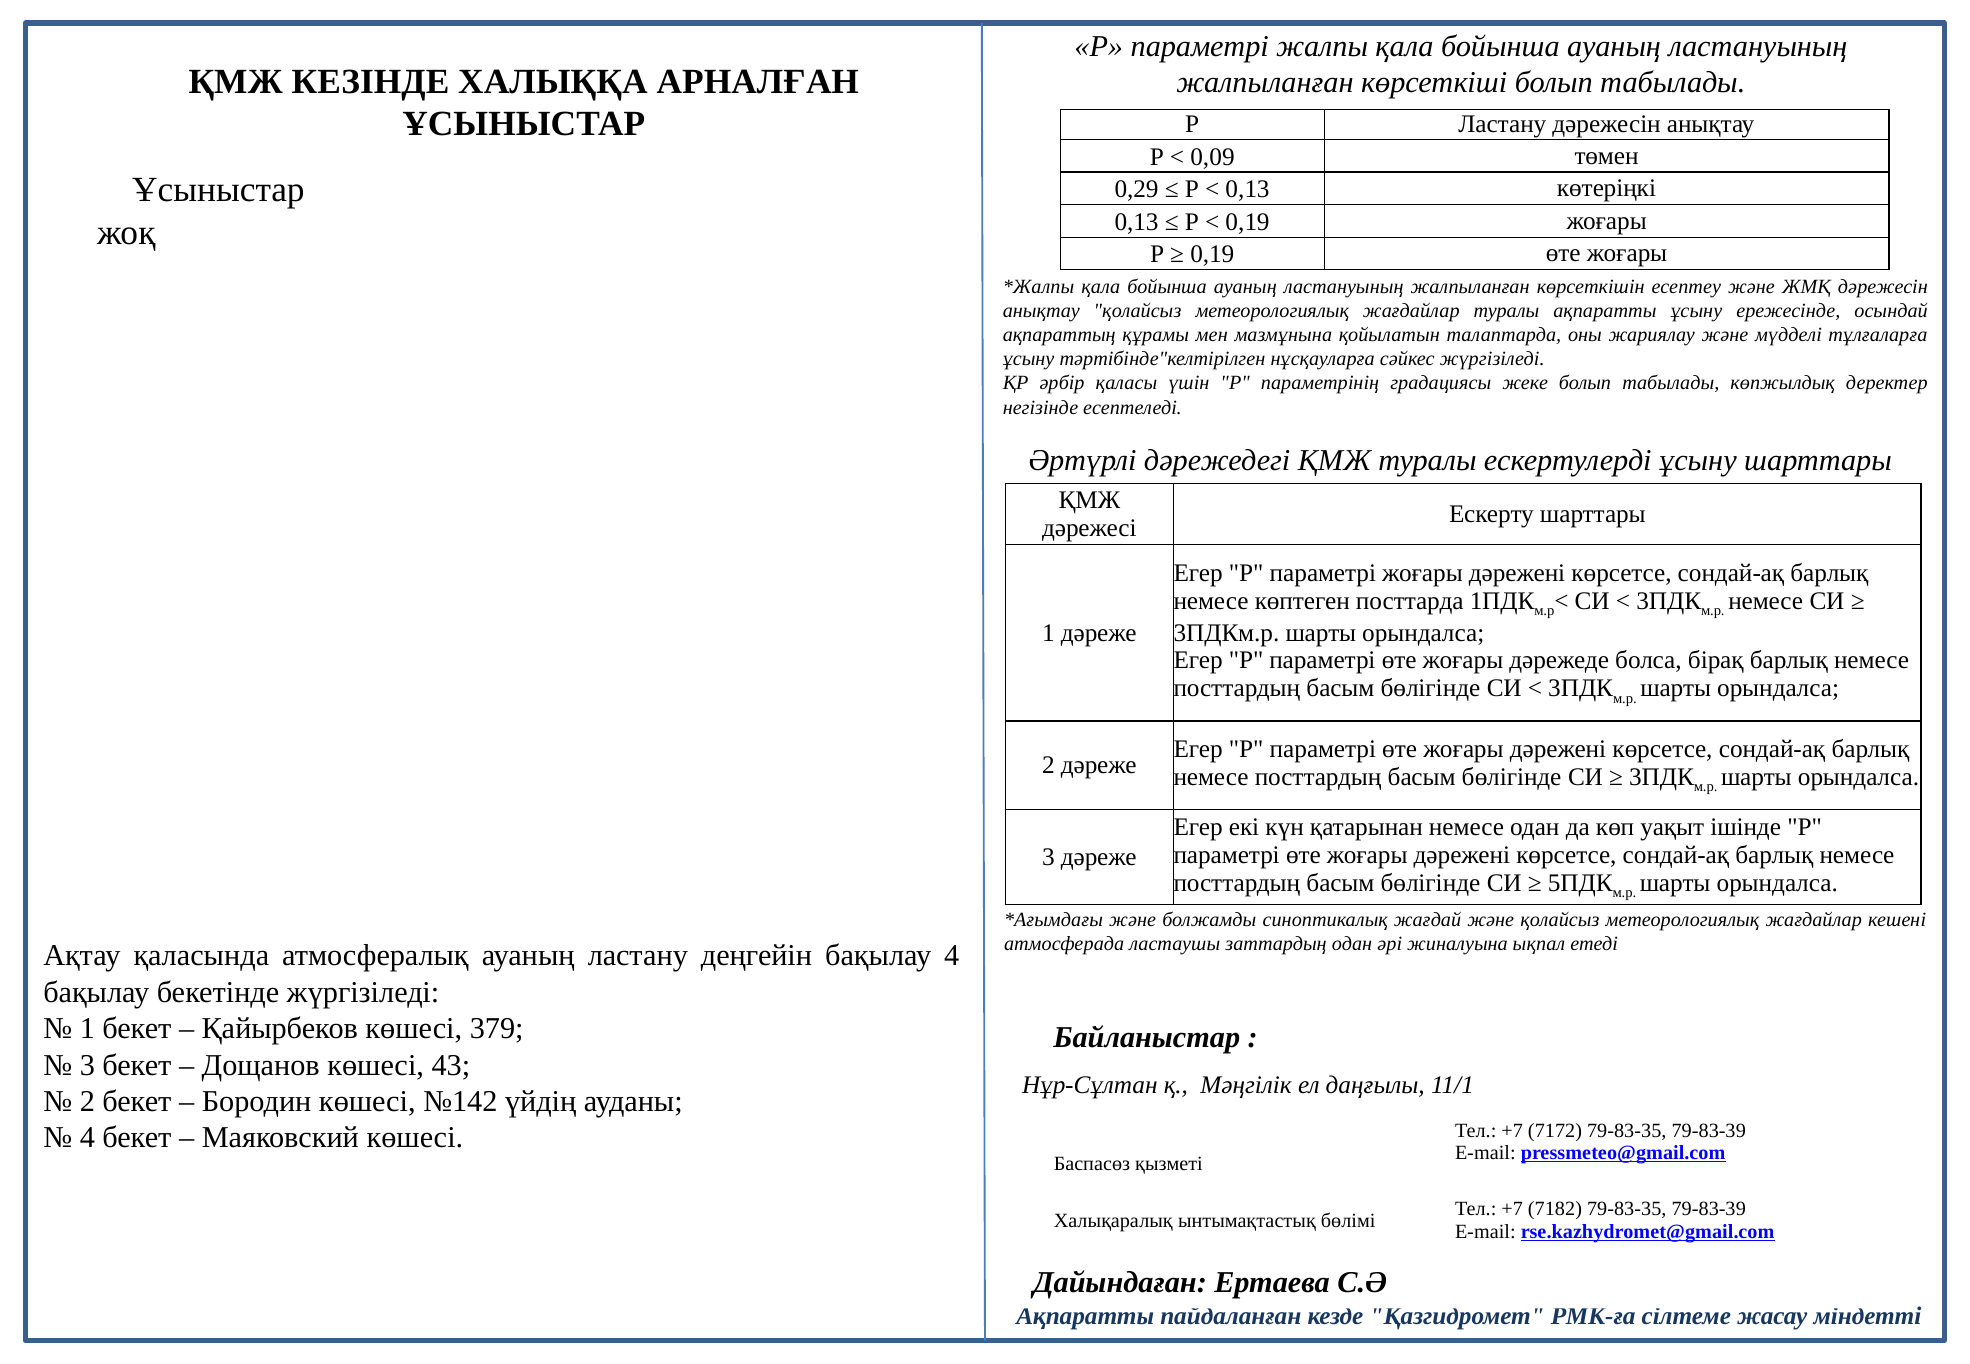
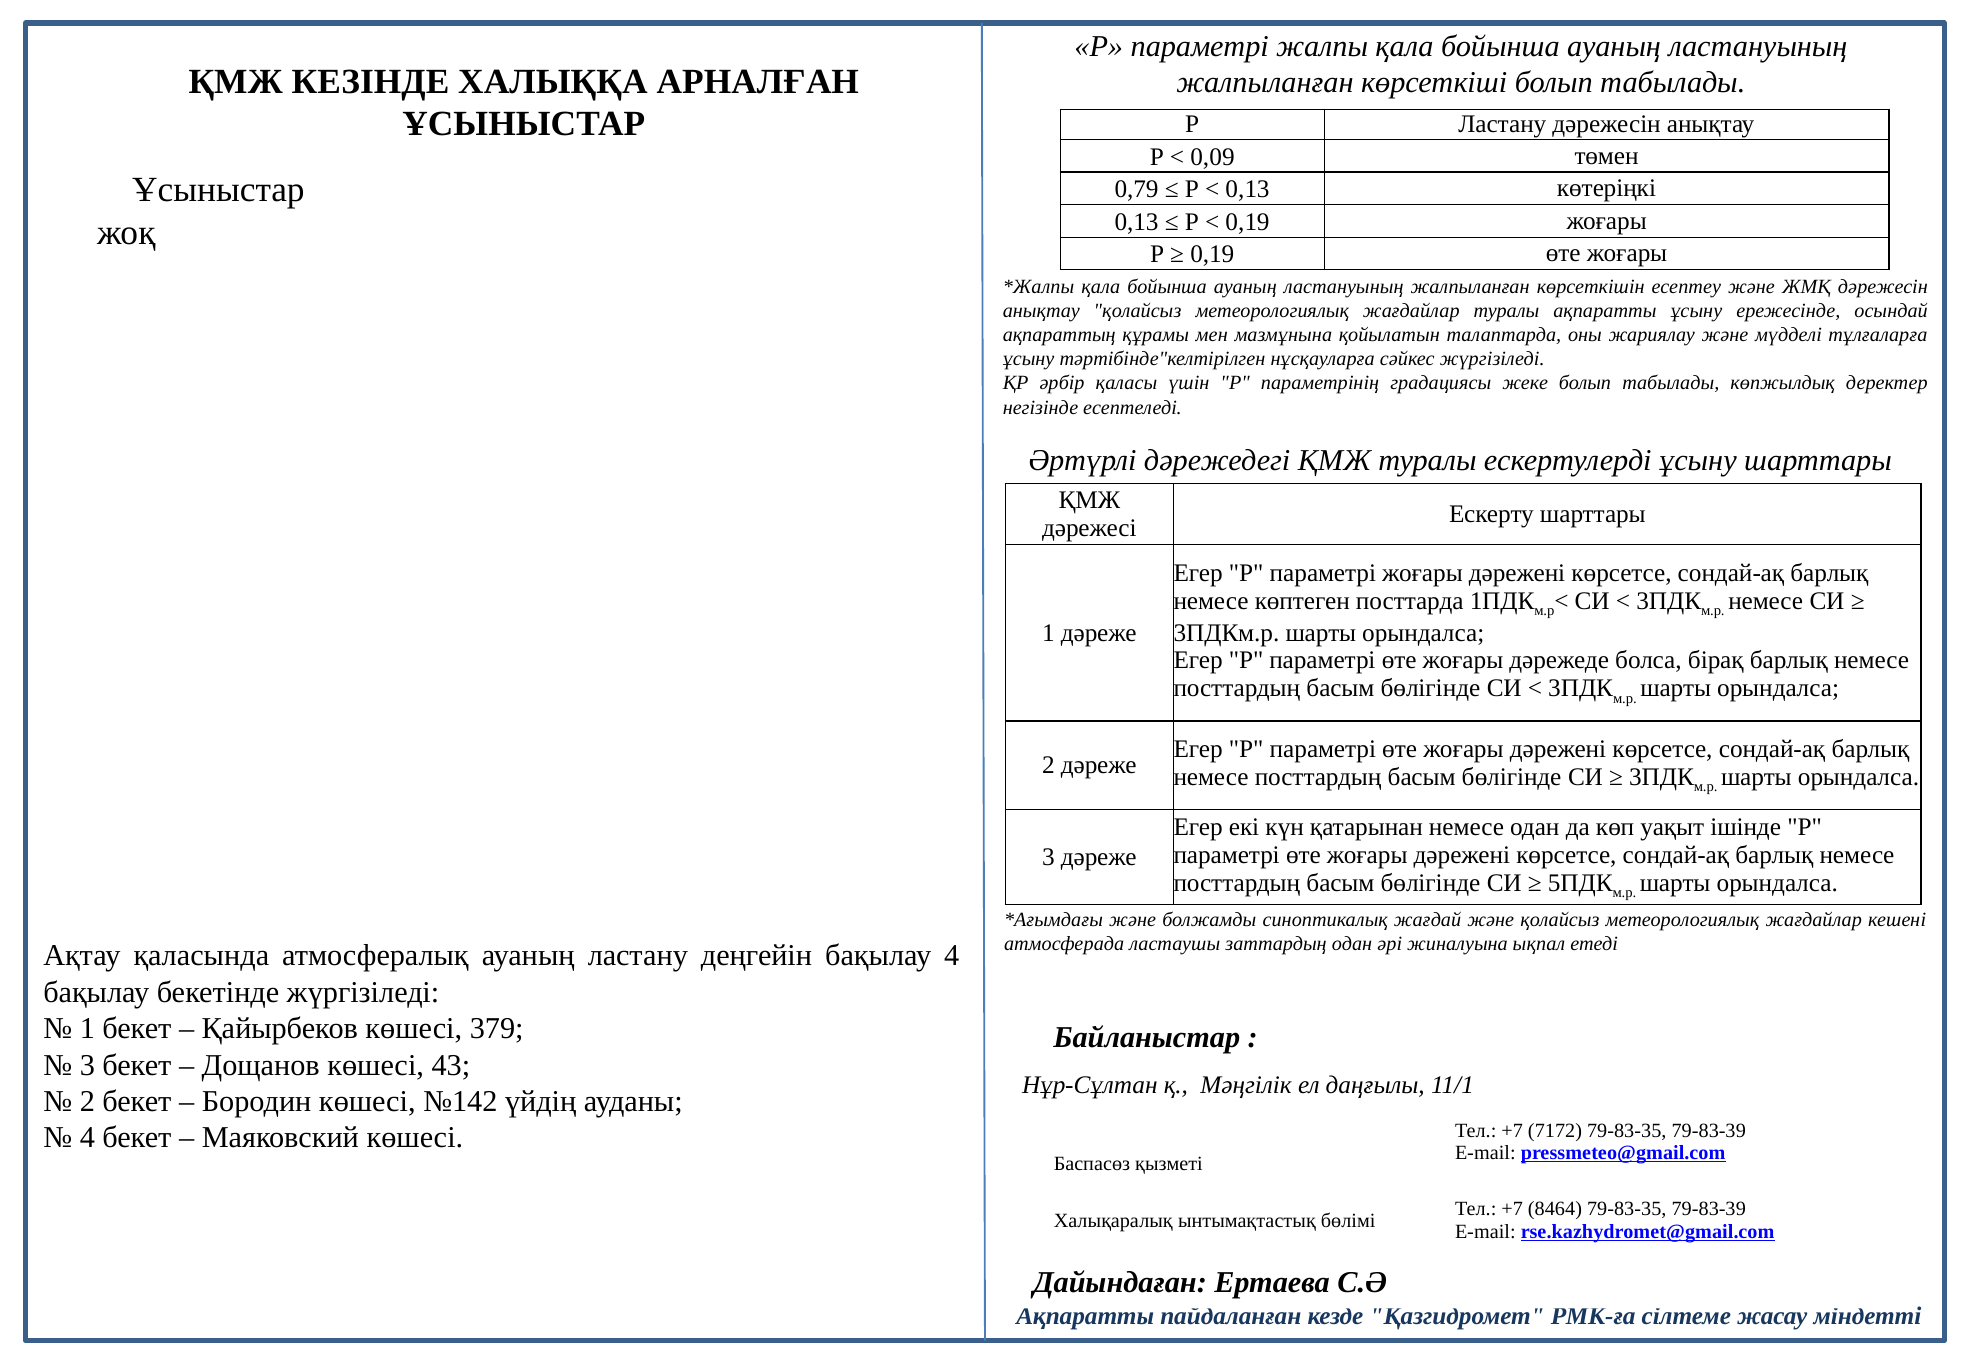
0,29: 0,29 -> 0,79
7182: 7182 -> 8464
